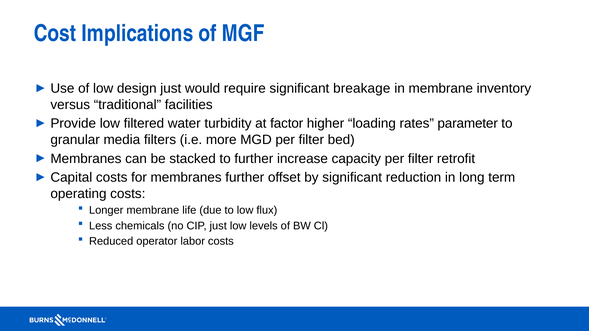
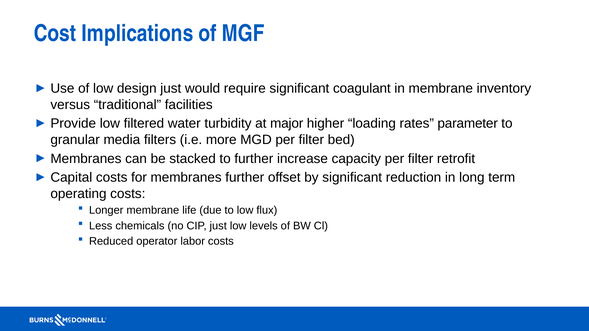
breakage: breakage -> coagulant
factor: factor -> major
